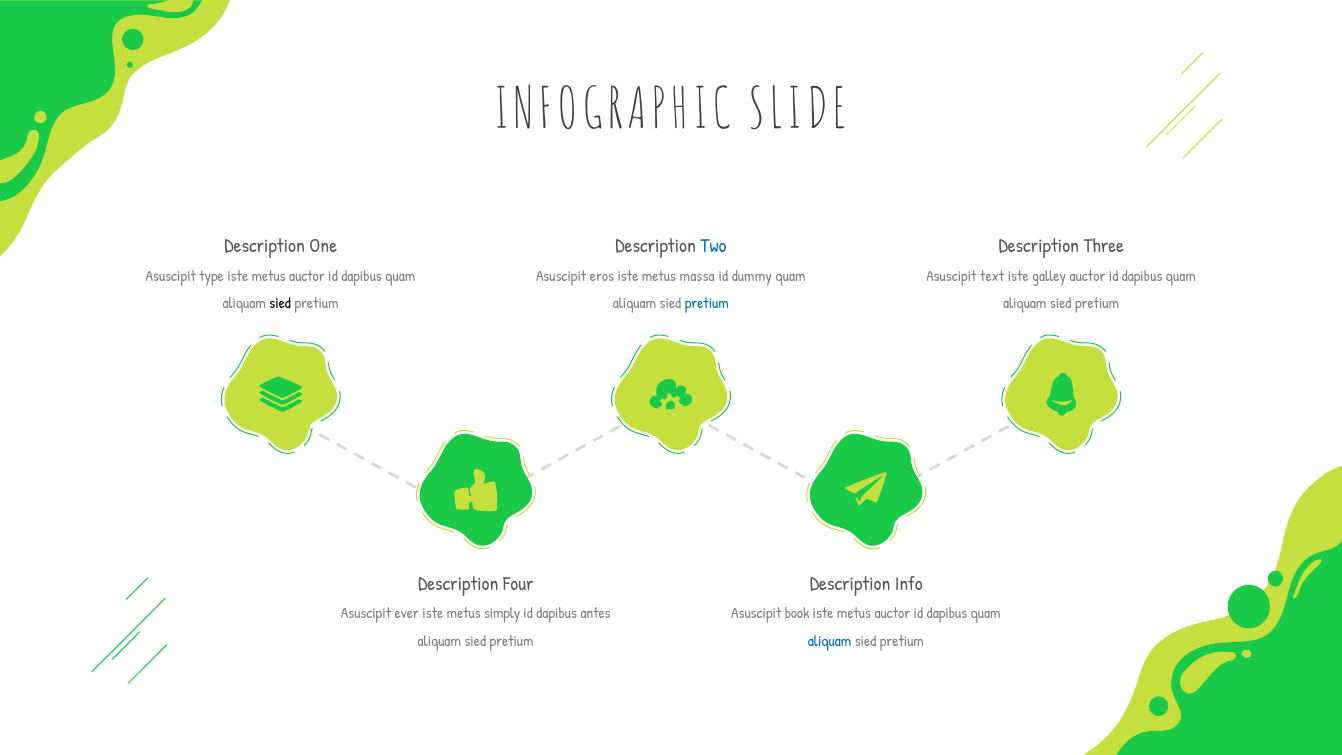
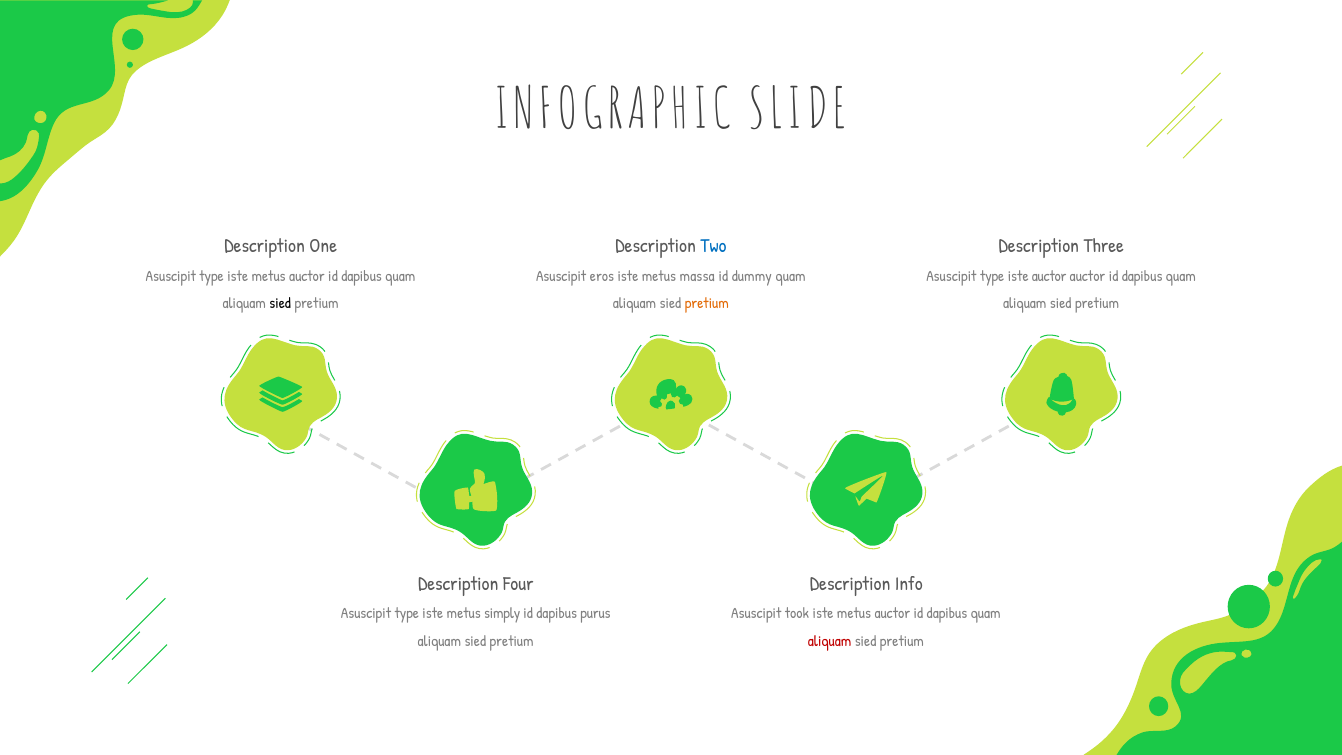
text at (992, 276): text -> type
iste galley: galley -> auctor
pretium at (707, 304) colour: blue -> orange
ever at (407, 614): ever -> type
antes: antes -> purus
book: book -> took
aliquam at (830, 641) colour: blue -> red
